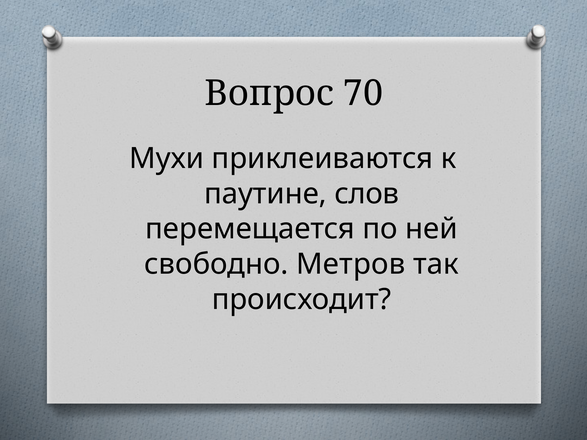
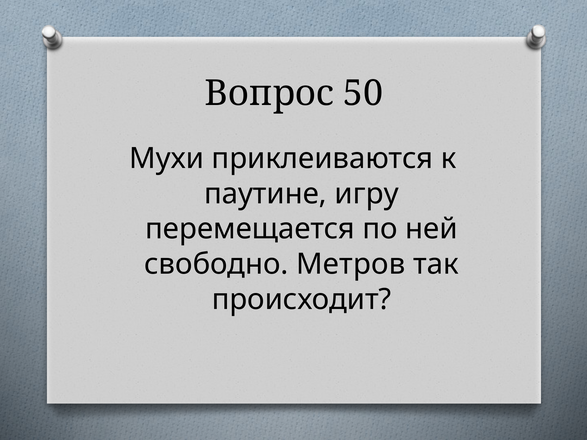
70: 70 -> 50
слов: слов -> игру
